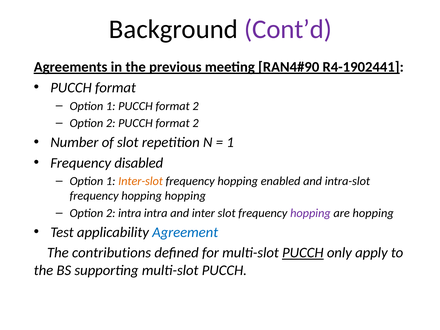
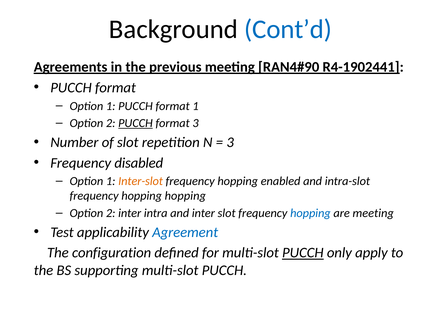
Cont’d colour: purple -> blue
1 PUCCH format 2: 2 -> 1
PUCCH at (135, 123) underline: none -> present
2 at (196, 123): 2 -> 3
1 at (230, 142): 1 -> 3
2 intra: intra -> inter
hopping at (310, 213) colour: purple -> blue
are hopping: hopping -> meeting
contributions: contributions -> configuration
